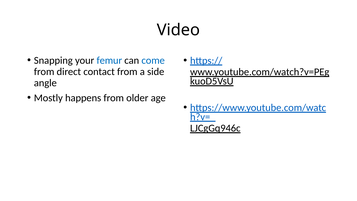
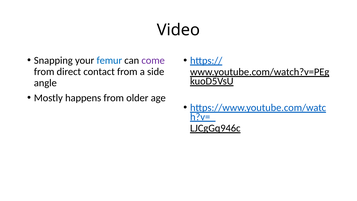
come colour: blue -> purple
